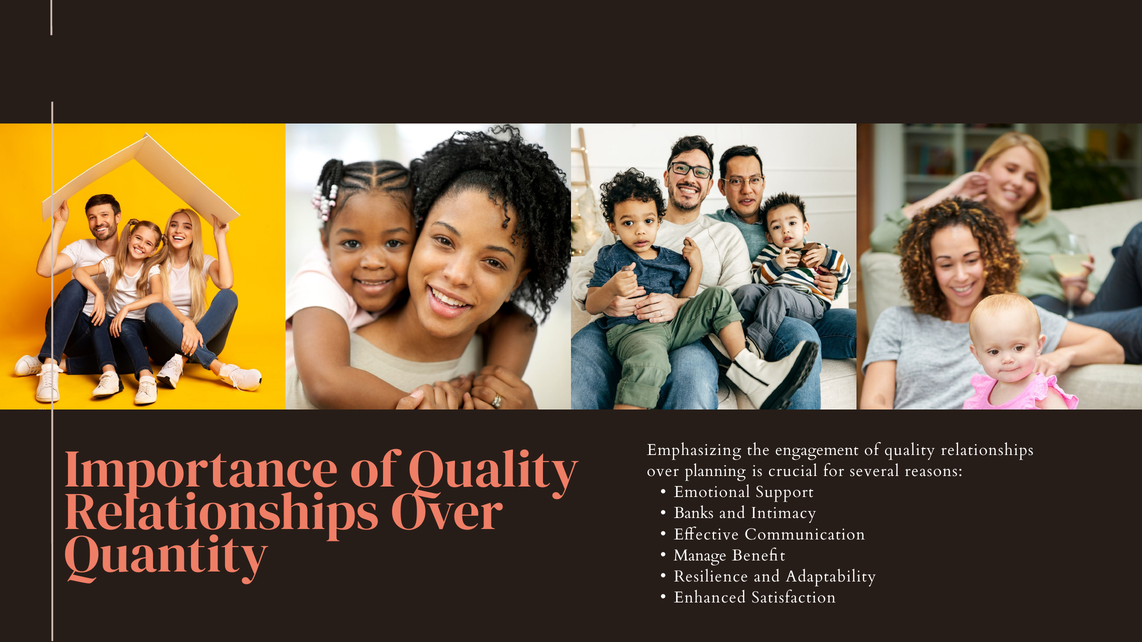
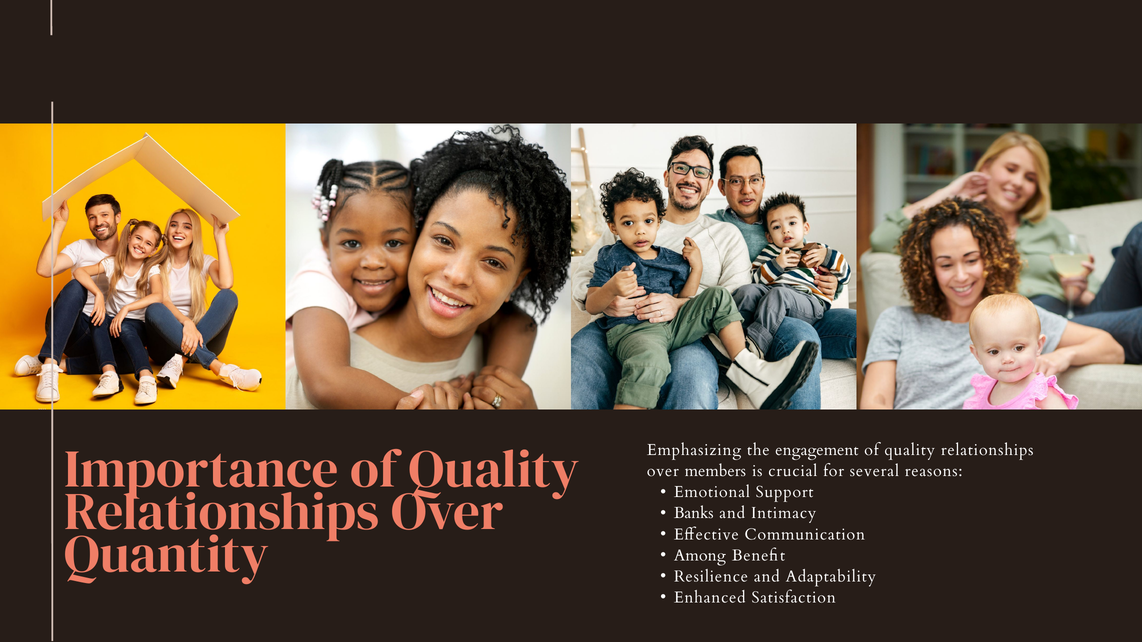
planning: planning -> members
Manage: Manage -> Among
